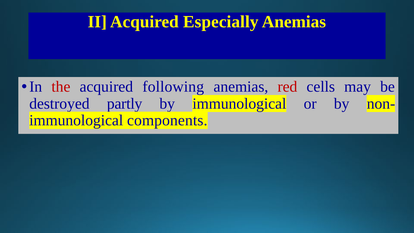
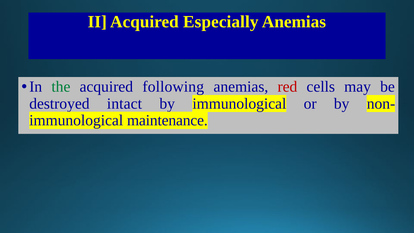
the colour: red -> green
partly: partly -> intact
components: components -> maintenance
